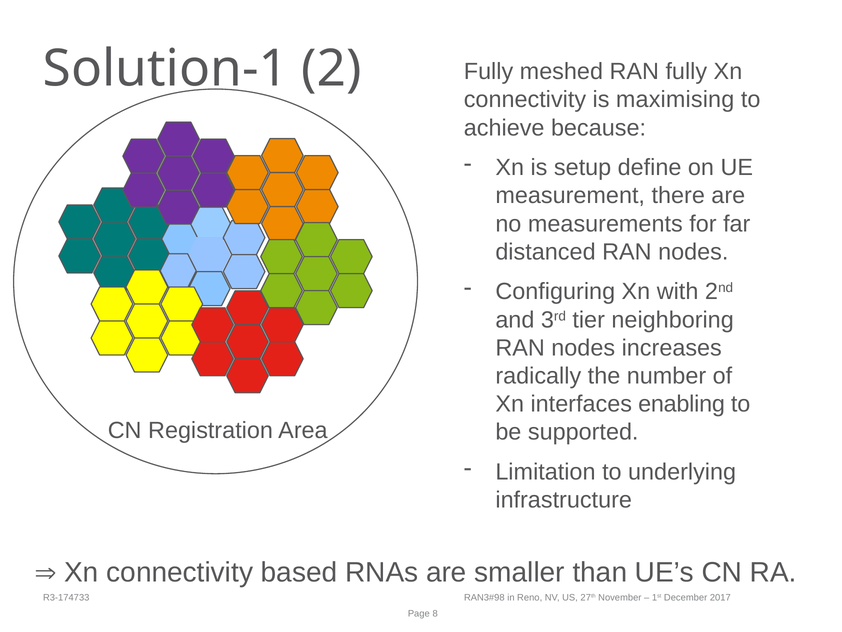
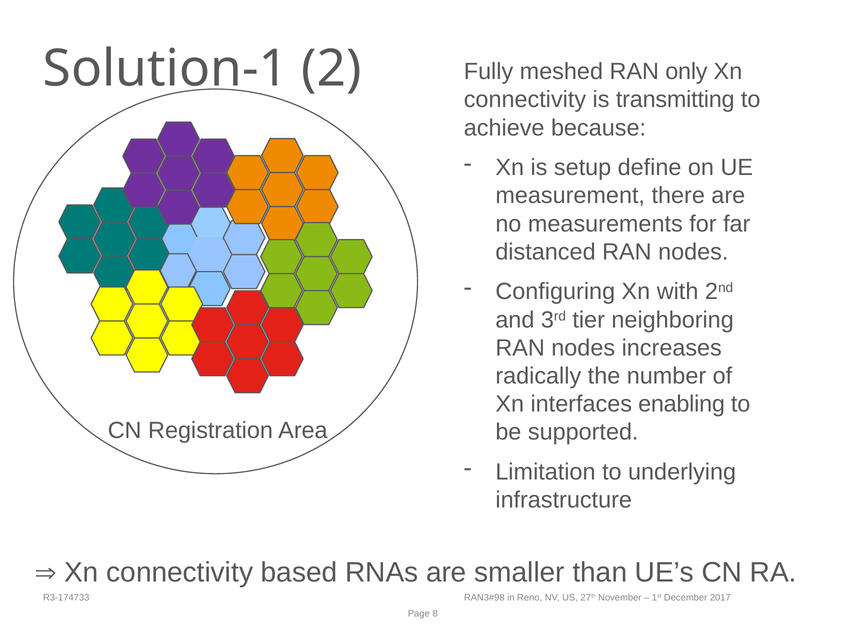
RAN fully: fully -> only
maximising: maximising -> transmitting
